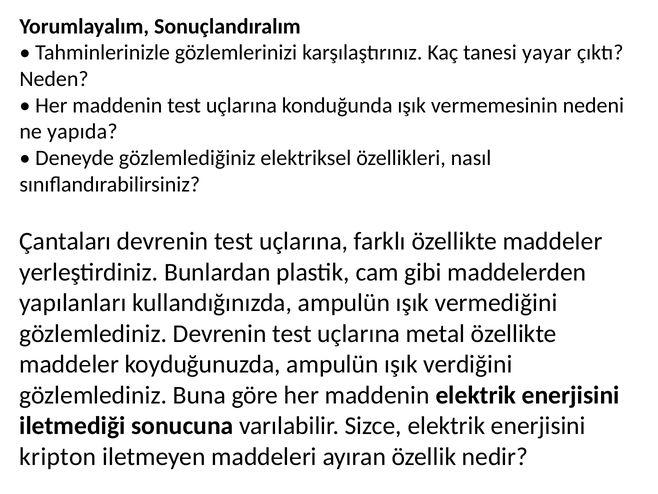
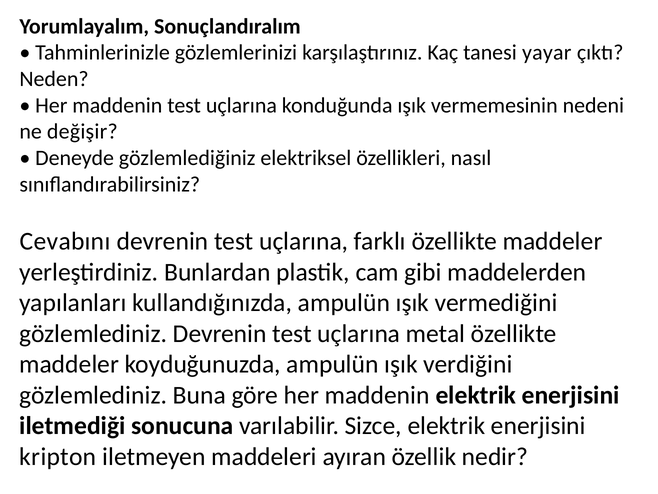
yapıda: yapıda -> değişir
Çantaları: Çantaları -> Cevabını
